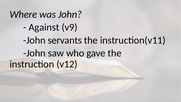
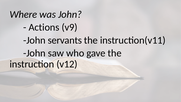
Against: Against -> Actions
